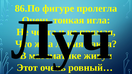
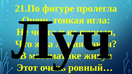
86.По: 86.По -> 21.По
